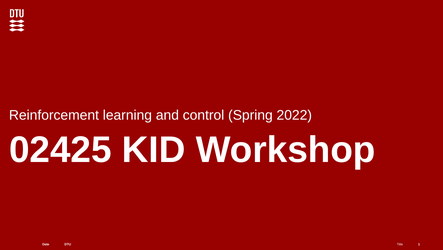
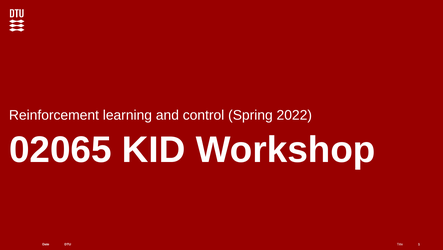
02425: 02425 -> 02065
